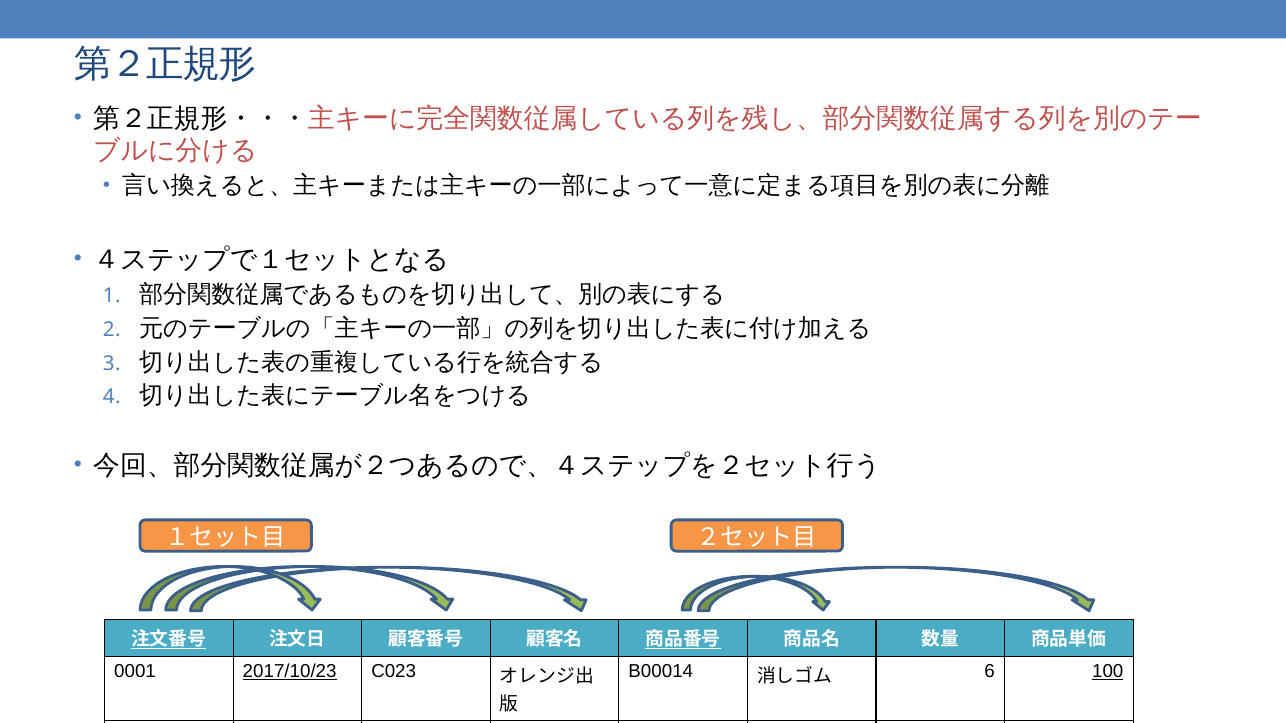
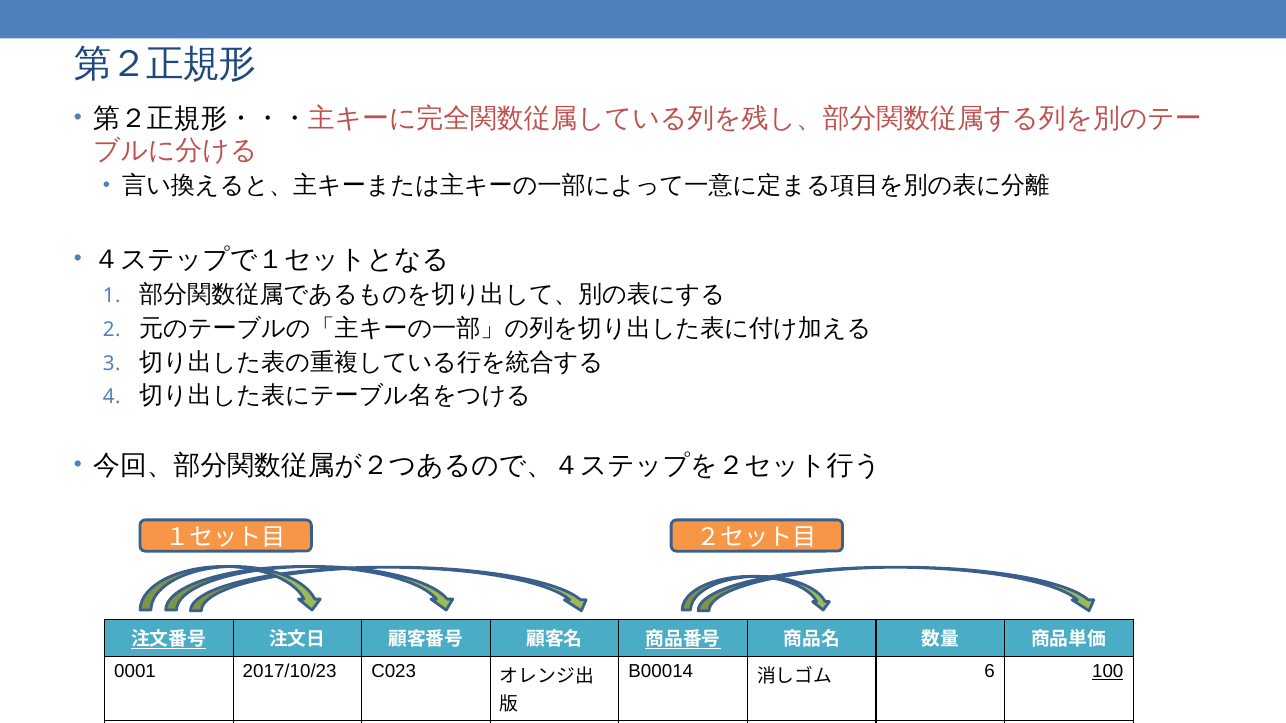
2017/10/23 at (290, 672) underline: present -> none
